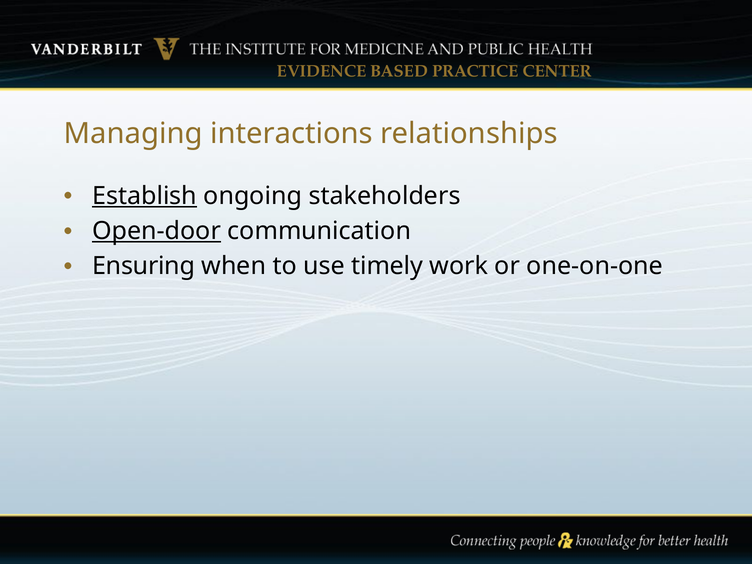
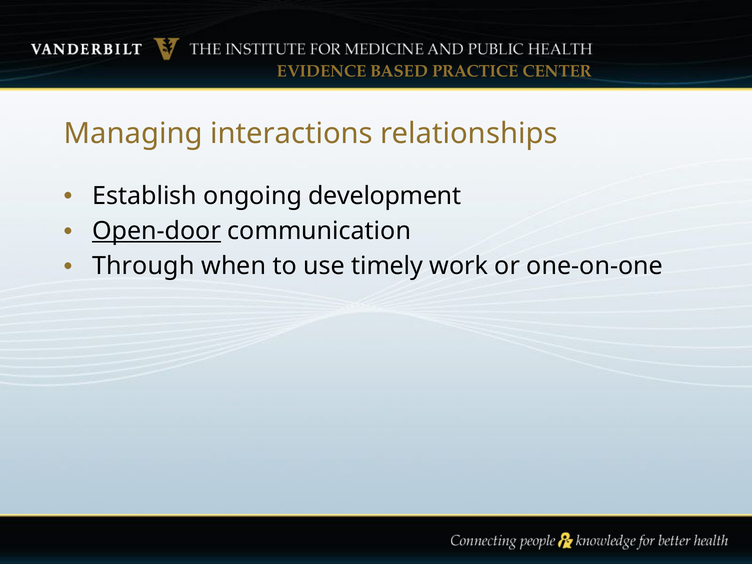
Establish underline: present -> none
stakeholders: stakeholders -> development
Ensuring: Ensuring -> Through
